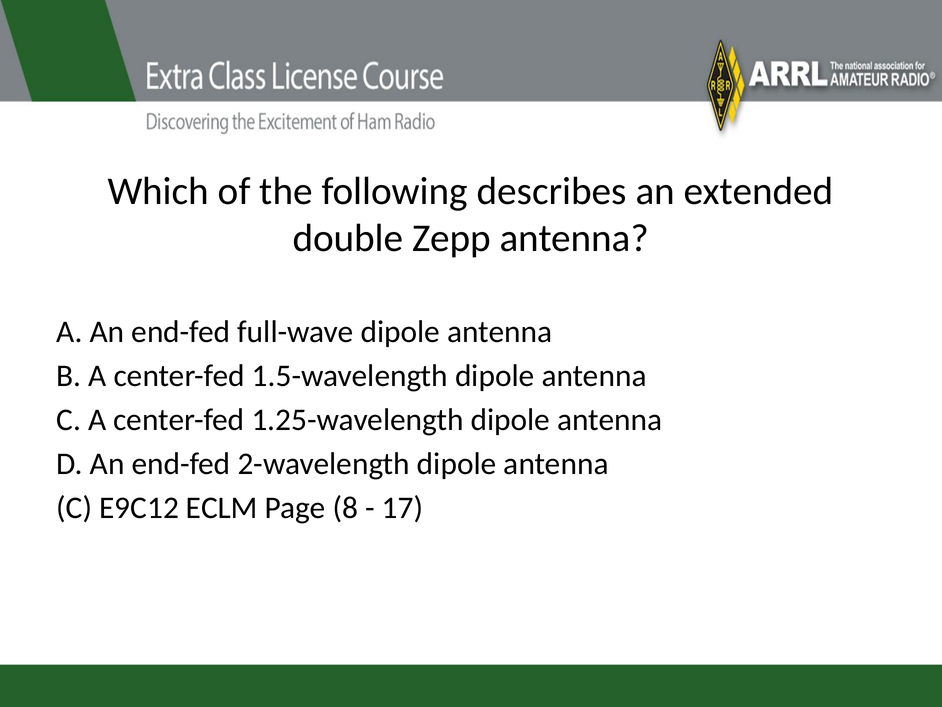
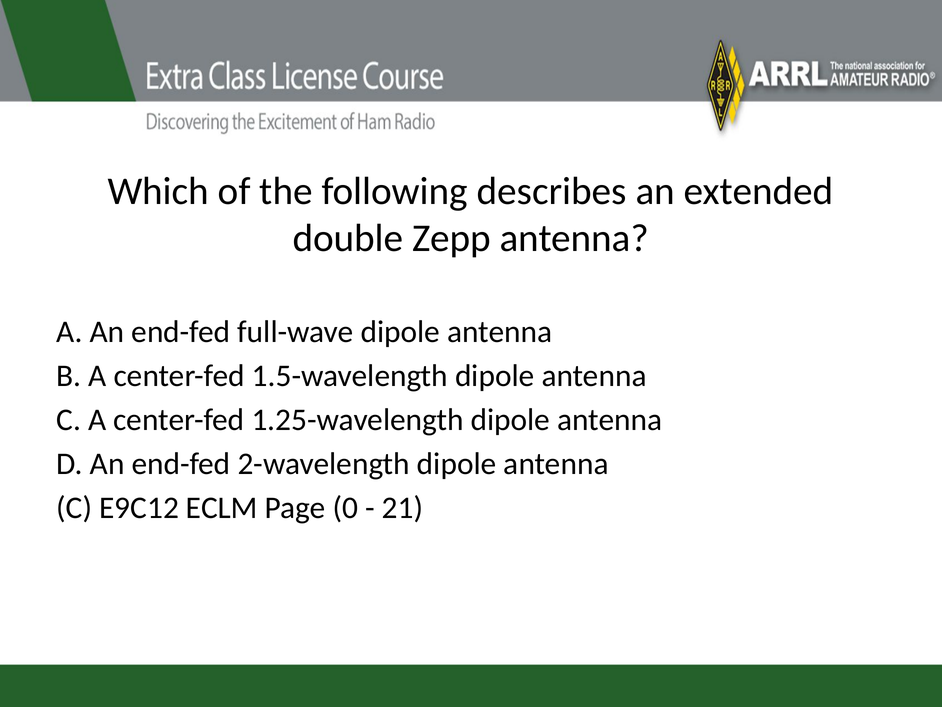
8: 8 -> 0
17: 17 -> 21
